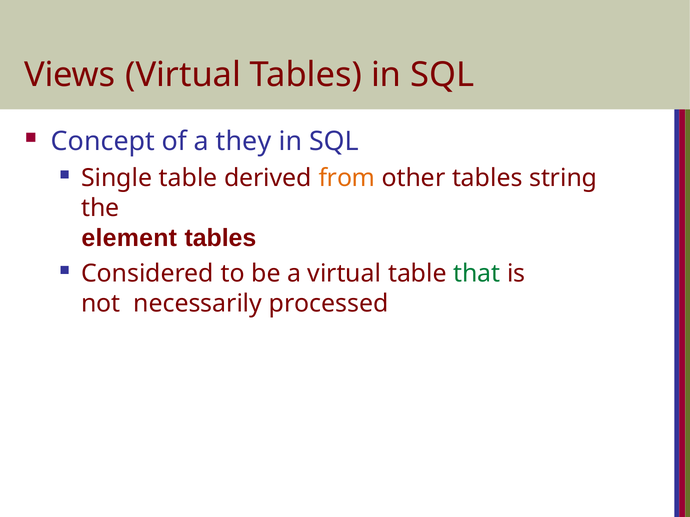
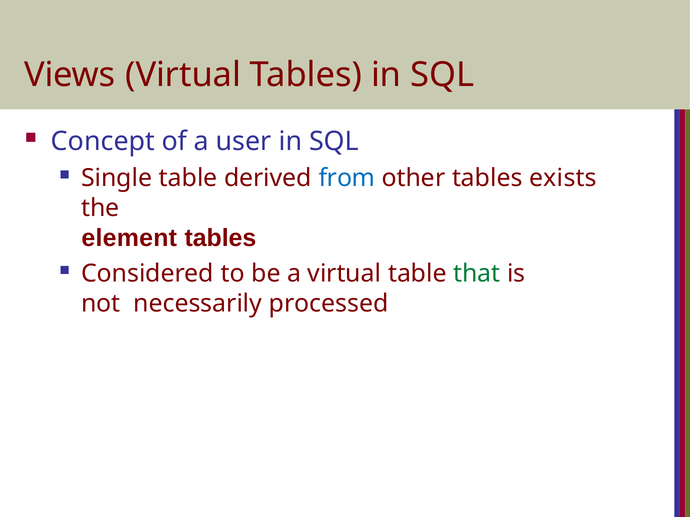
they: they -> user
from colour: orange -> blue
string: string -> exists
